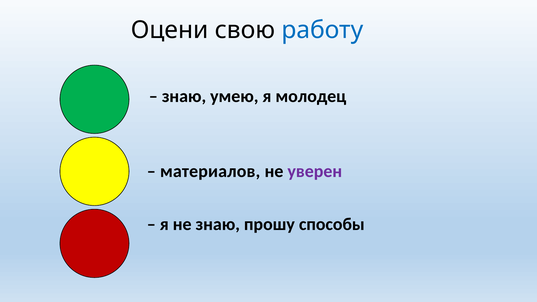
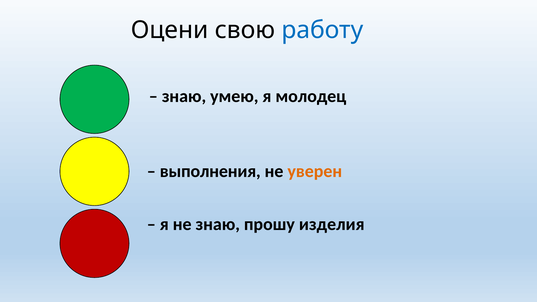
материалов: материалов -> выполнения
уверен colour: purple -> orange
способы: способы -> изделия
